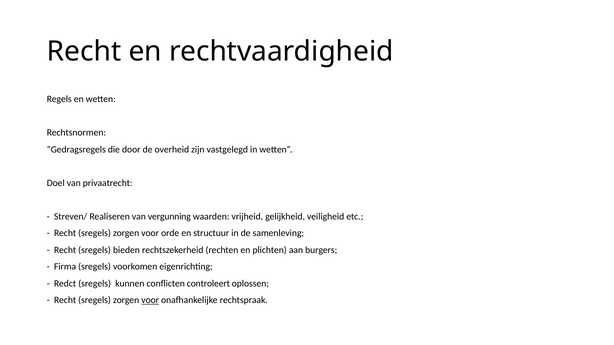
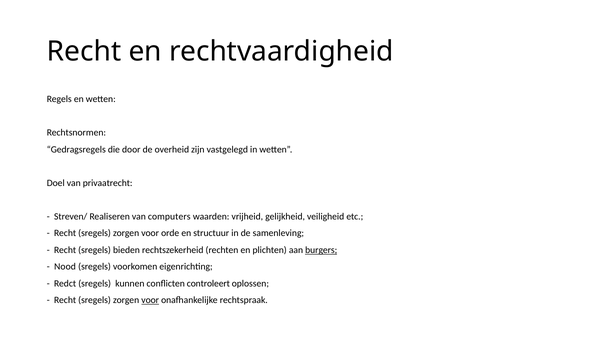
vergunning: vergunning -> computers
burgers underline: none -> present
Firma: Firma -> Nood
